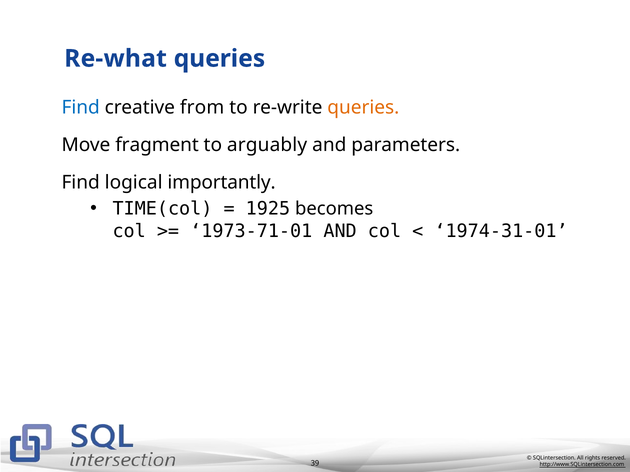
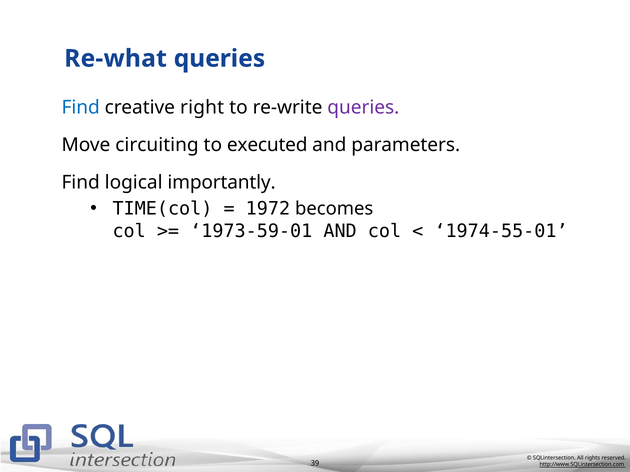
from: from -> right
queries at (363, 108) colour: orange -> purple
fragment: fragment -> circuiting
arguably: arguably -> executed
1925: 1925 -> 1972
1973-71-01: 1973-71-01 -> 1973-59-01
1974-31-01: 1974-31-01 -> 1974-55-01
